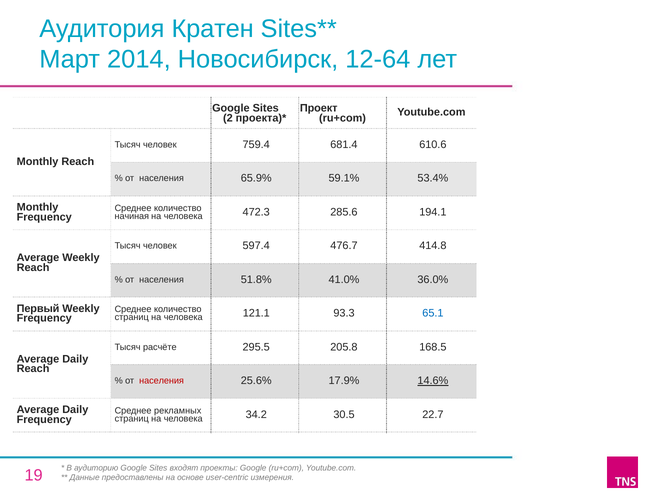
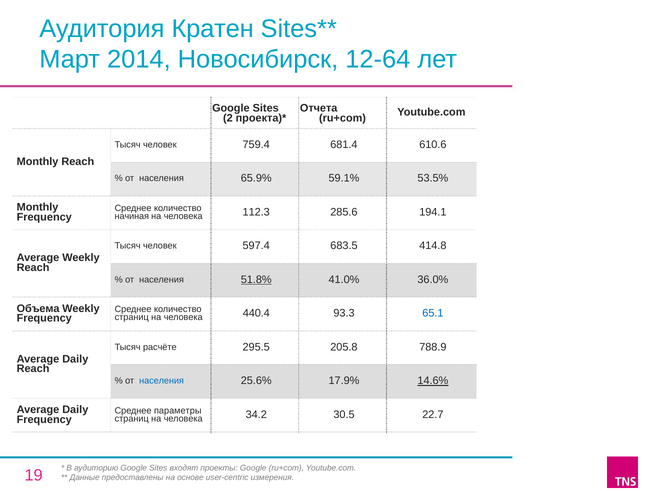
Проект: Проект -> Отчета
53.4%: 53.4% -> 53.5%
472.3: 472.3 -> 112.3
476.7: 476.7 -> 683.5
51.8% underline: none -> present
Первый: Первый -> Объема
121.1: 121.1 -> 440.4
168.5: 168.5 -> 788.9
населения at (162, 381) colour: red -> blue
рекламных: рекламных -> параметры
